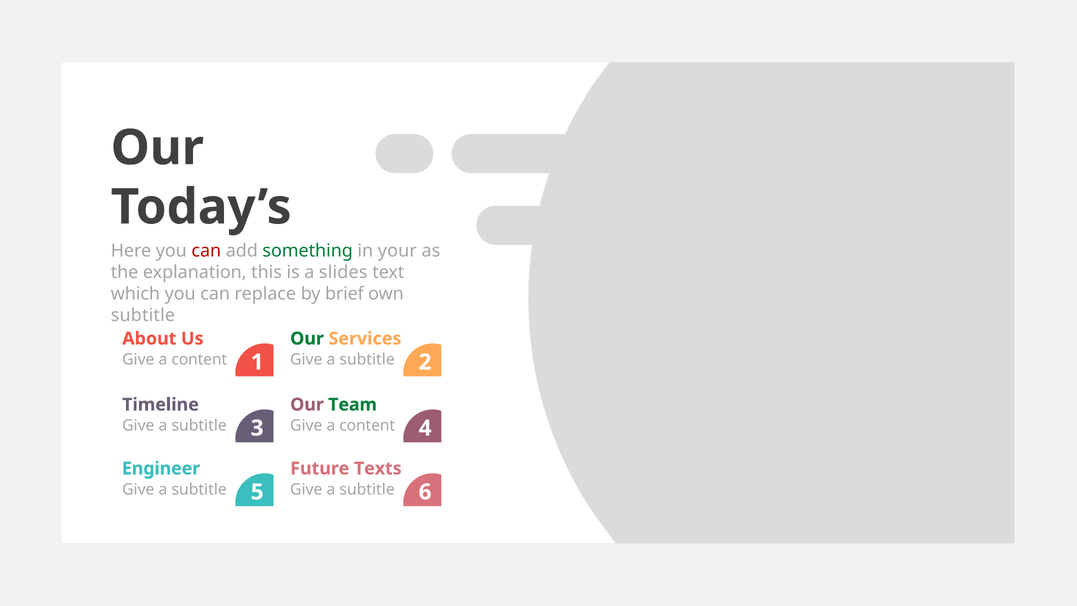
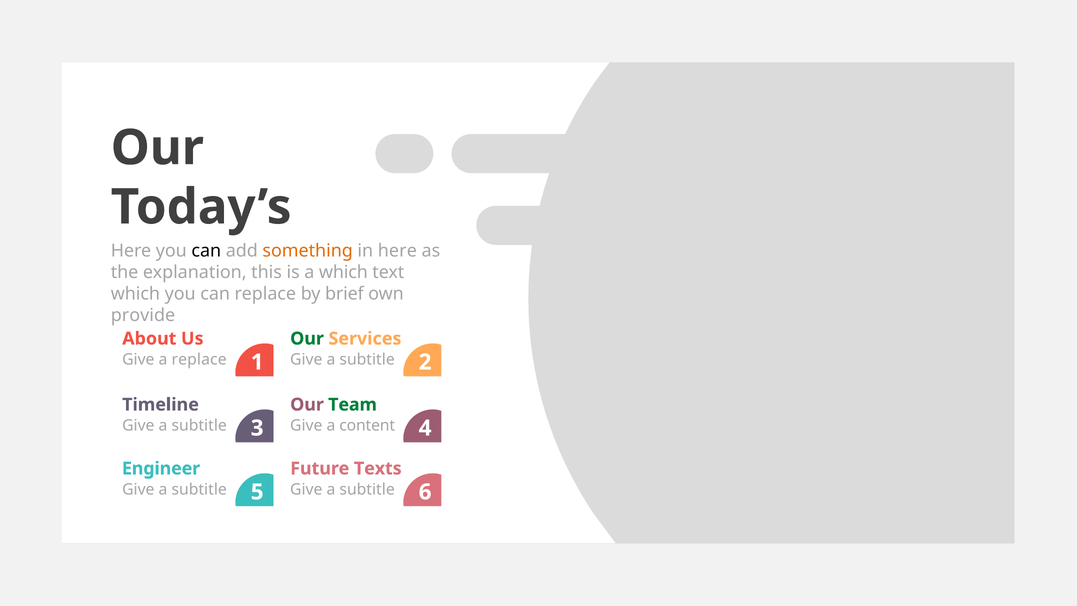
can at (206, 251) colour: red -> black
something colour: green -> orange
in your: your -> here
a slides: slides -> which
subtitle at (143, 315): subtitle -> provide
content at (199, 359): content -> replace
